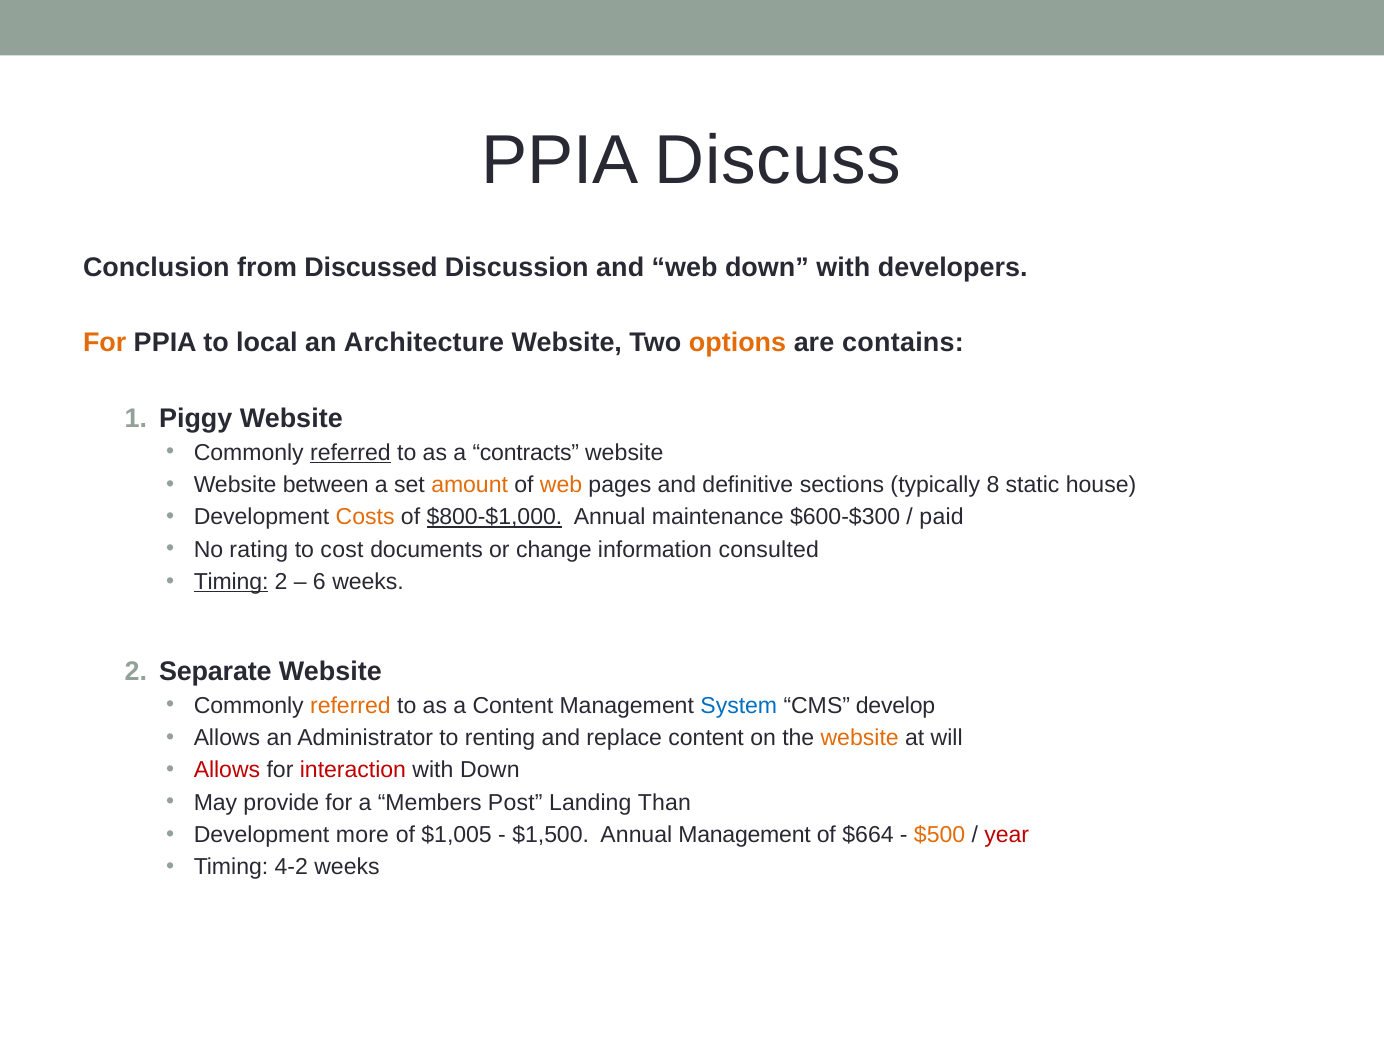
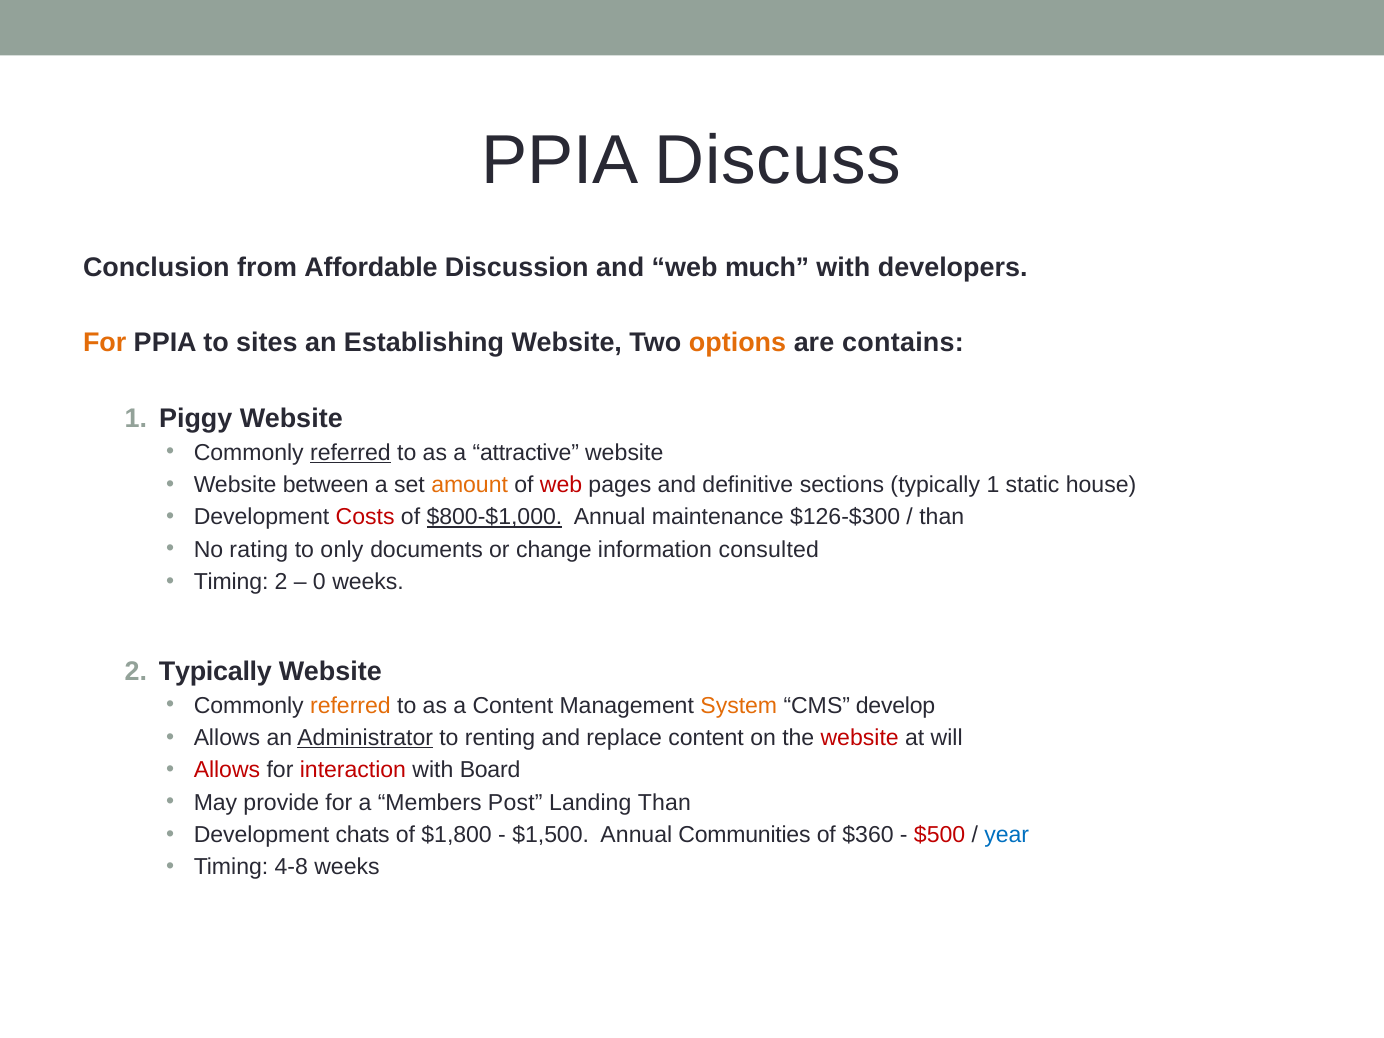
Discussed: Discussed -> Affordable
web down: down -> much
local: local -> sites
Architecture: Architecture -> Establishing
contracts: contracts -> attractive
web at (561, 485) colour: orange -> red
typically 8: 8 -> 1
Costs colour: orange -> red
$600-$300: $600-$300 -> $126-$300
paid at (942, 517): paid -> than
cost: cost -> only
Timing at (231, 582) underline: present -> none
6: 6 -> 0
2 Separate: Separate -> Typically
System colour: blue -> orange
Administrator underline: none -> present
website at (860, 738) colour: orange -> red
with Down: Down -> Board
more: more -> chats
$1,005: $1,005 -> $1,800
Annual Management: Management -> Communities
$664: $664 -> $360
$500 colour: orange -> red
year colour: red -> blue
4-2: 4-2 -> 4-8
